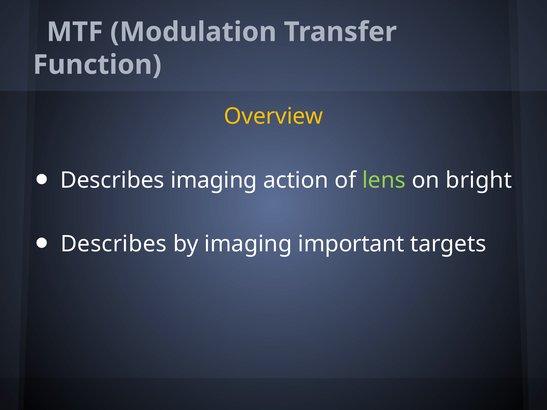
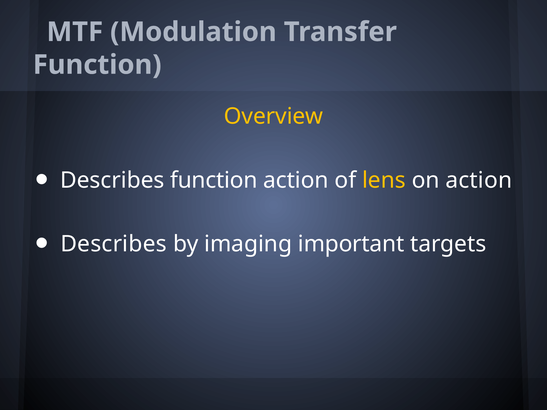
Describes imaging: imaging -> function
lens colour: light green -> yellow
on bright: bright -> action
